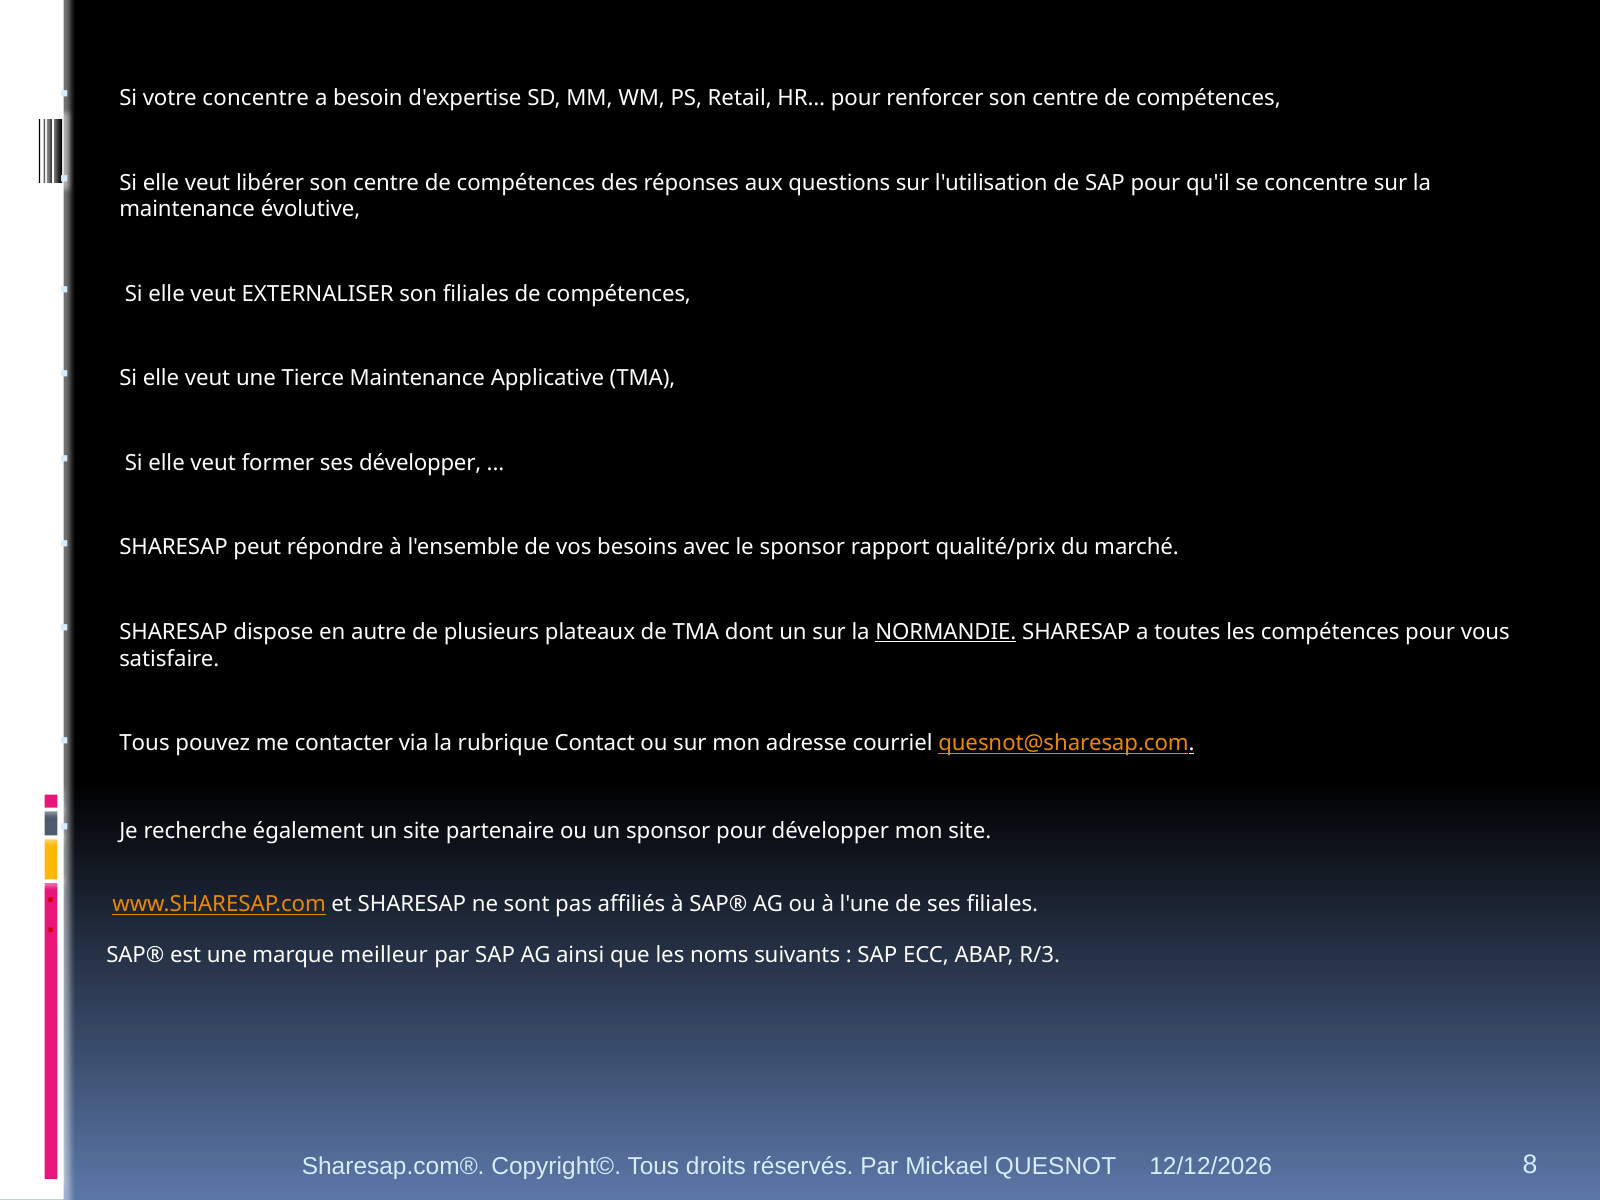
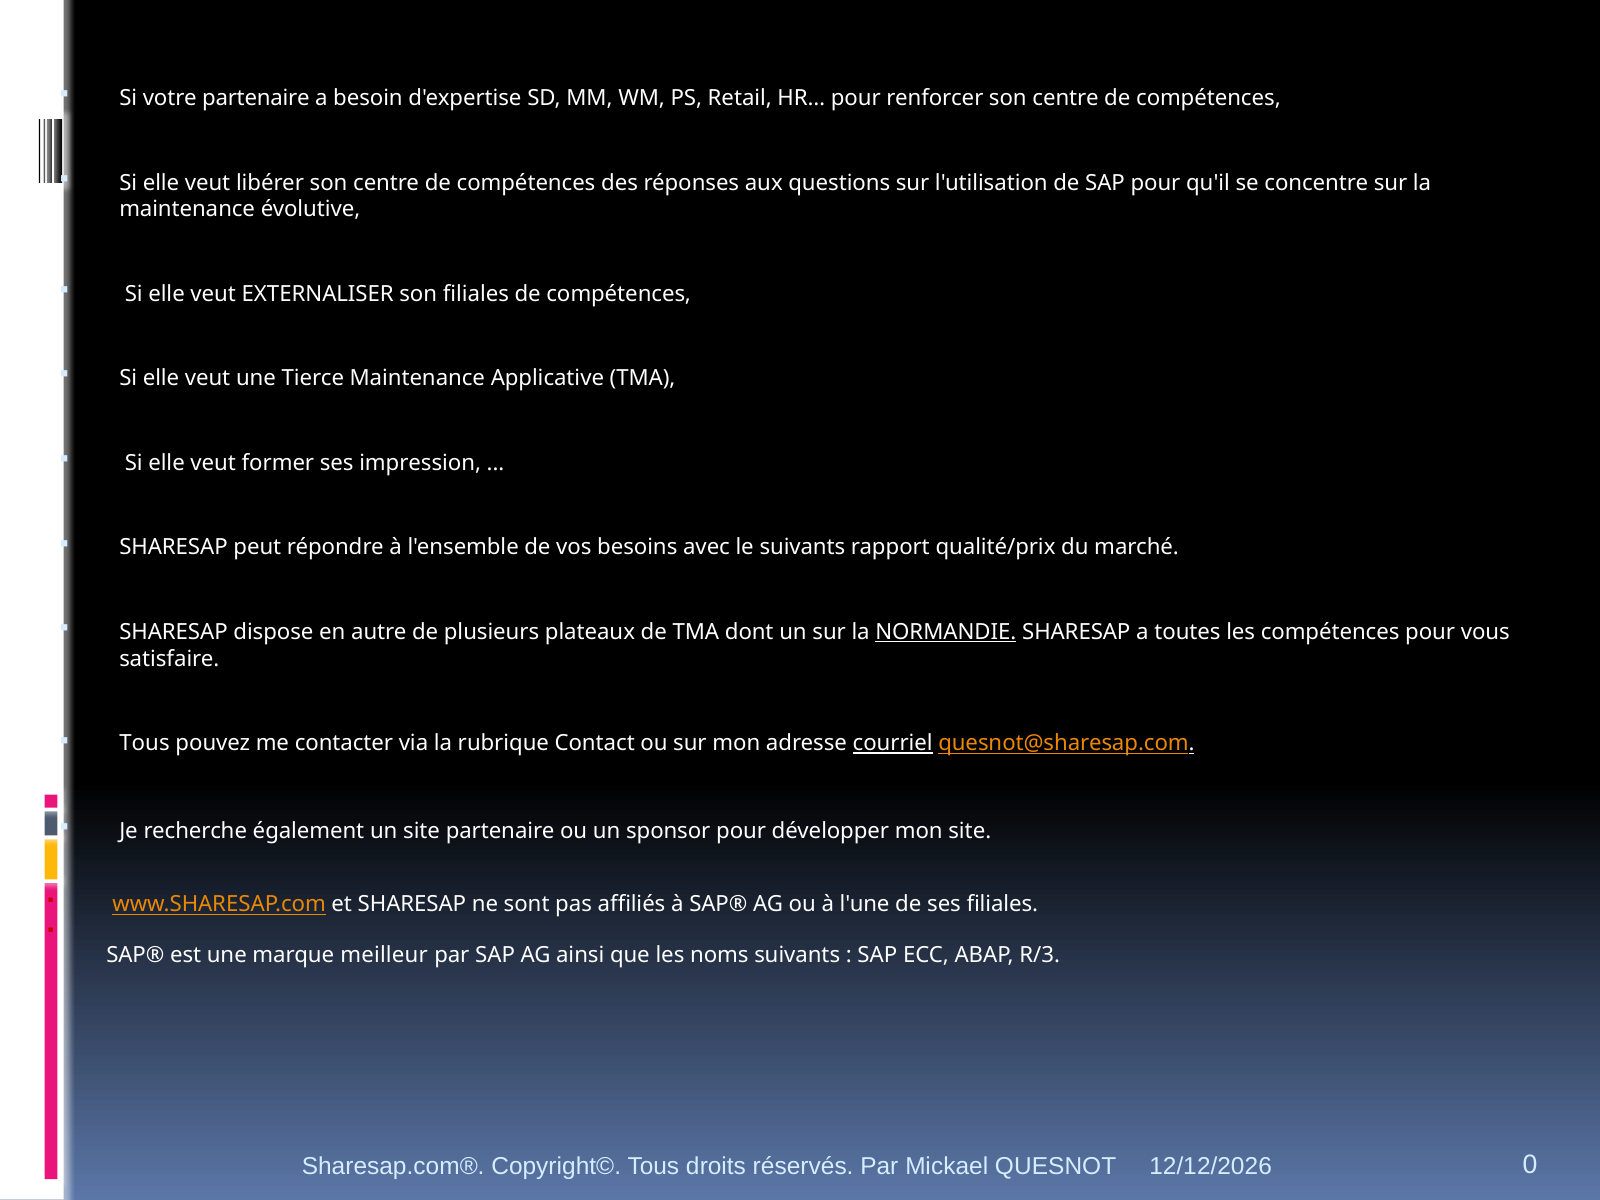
votre concentre: concentre -> partenaire
ses développer: développer -> impression
le sponsor: sponsor -> suivants
courriel underline: none -> present
8: 8 -> 0
